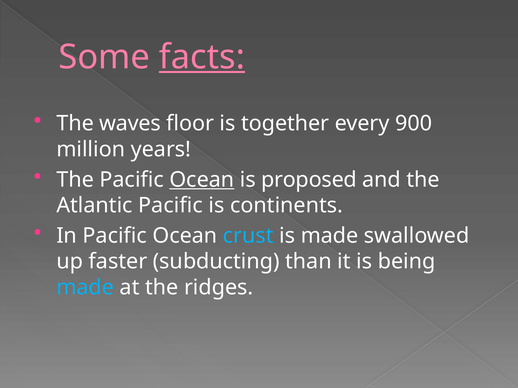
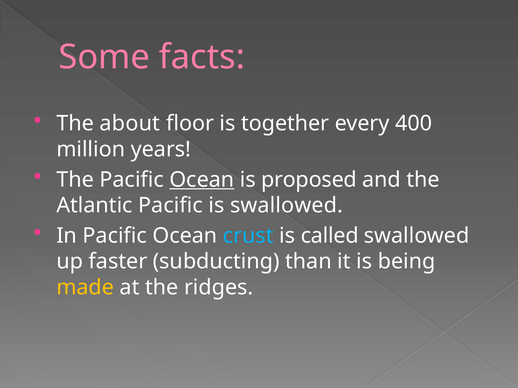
facts underline: present -> none
waves: waves -> about
900: 900 -> 400
is continents: continents -> swallowed
is made: made -> called
made at (85, 288) colour: light blue -> yellow
